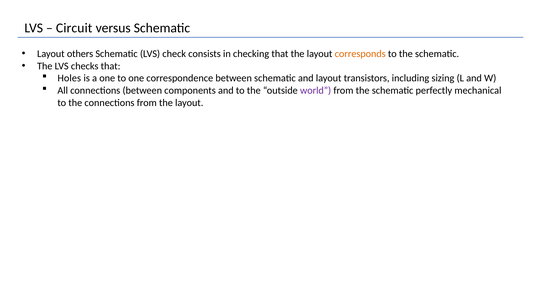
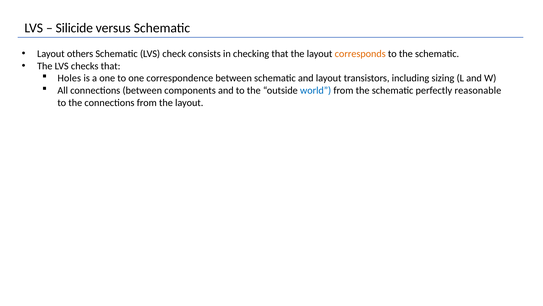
Circuit: Circuit -> Silicide
world colour: purple -> blue
mechanical: mechanical -> reasonable
